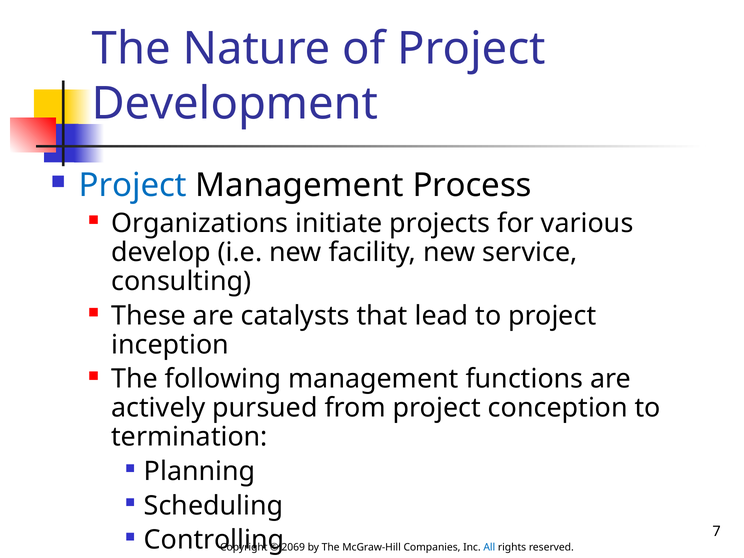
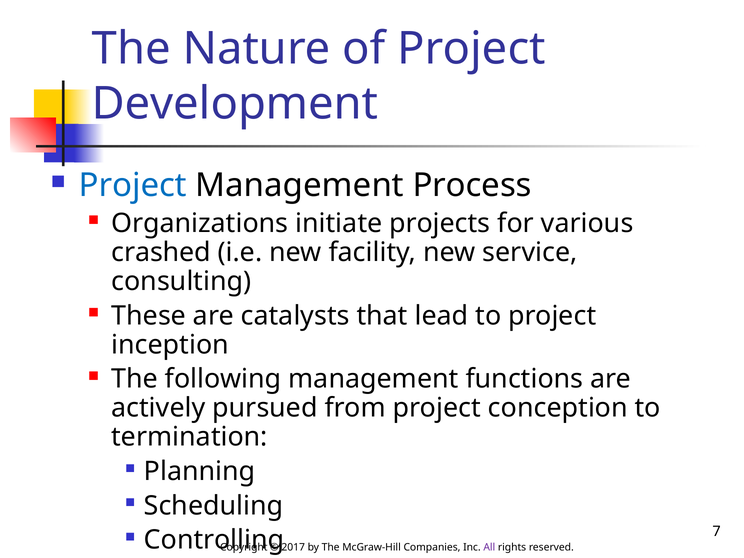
develop: develop -> crashed
2069: 2069 -> 2017
All colour: blue -> purple
